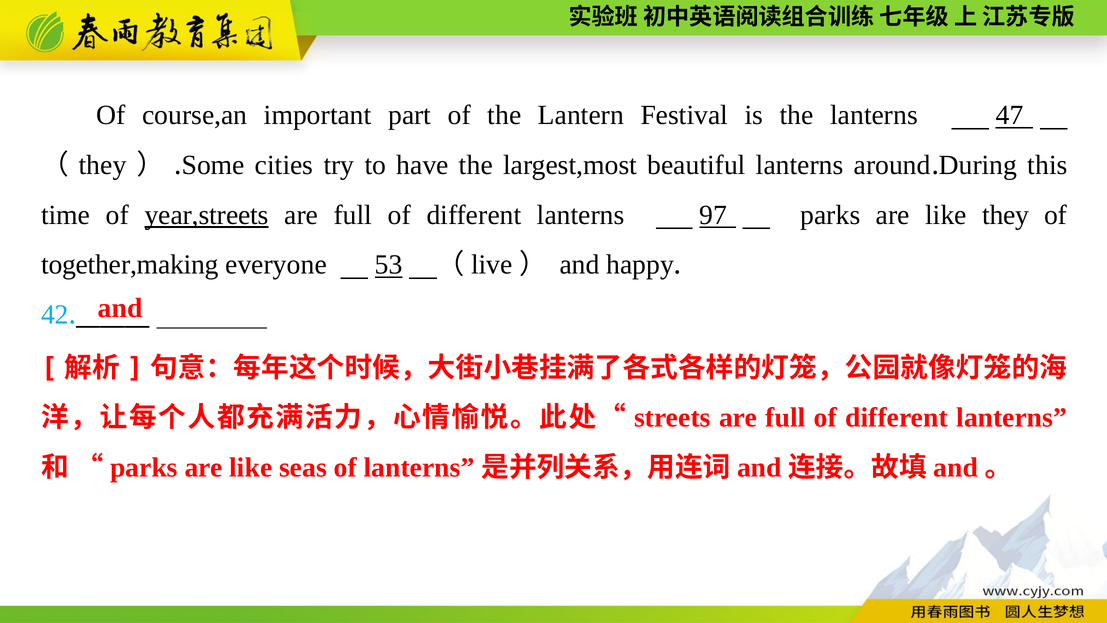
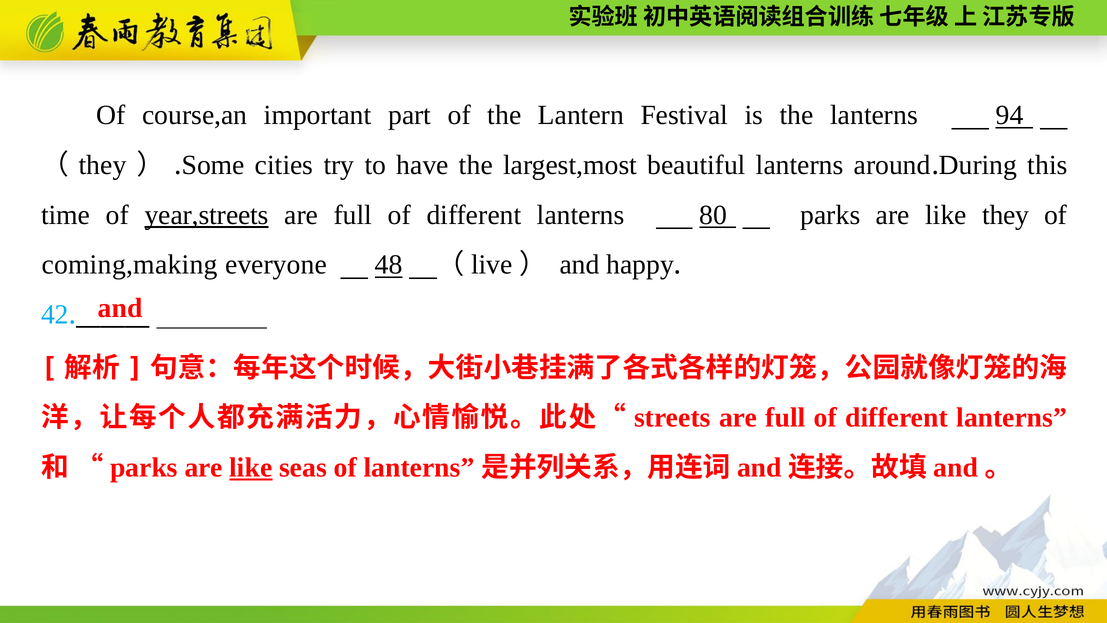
47: 47 -> 94
97: 97 -> 80
together,making: together,making -> coming,making
53: 53 -> 48
like at (251, 467) underline: none -> present
